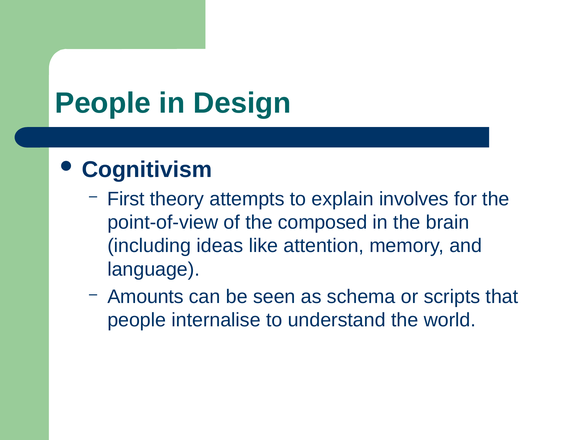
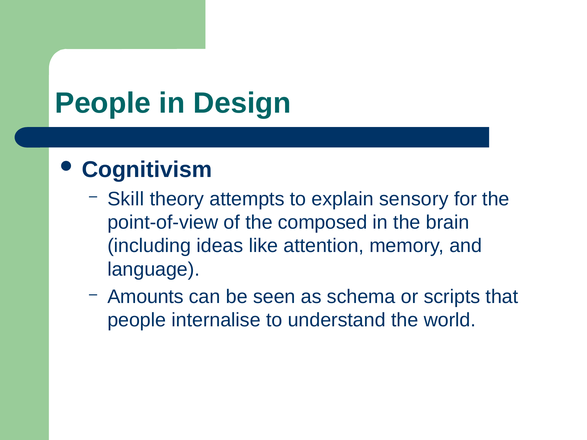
First: First -> Skill
involves: involves -> sensory
